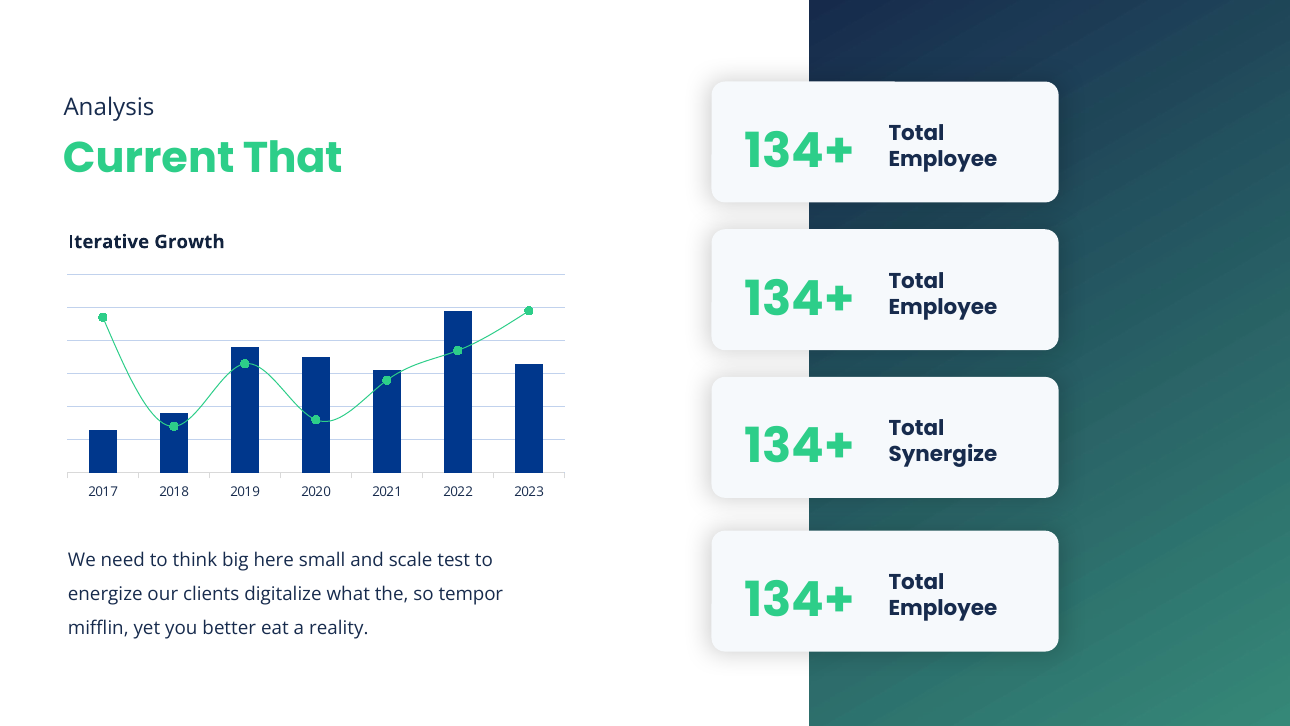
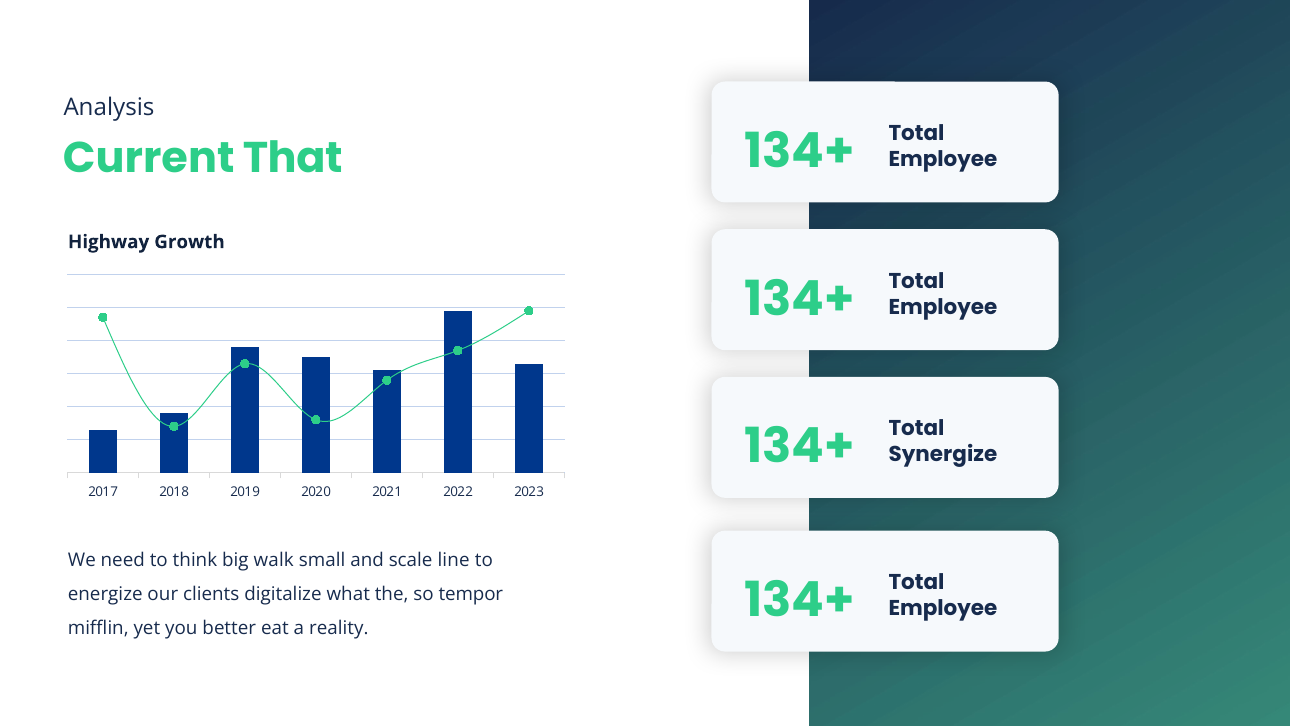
Iterative: Iterative -> Highway
here: here -> walk
test: test -> line
